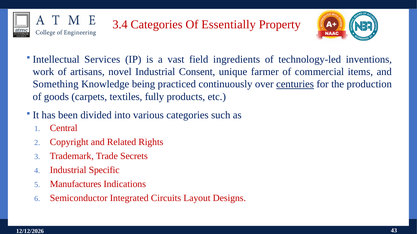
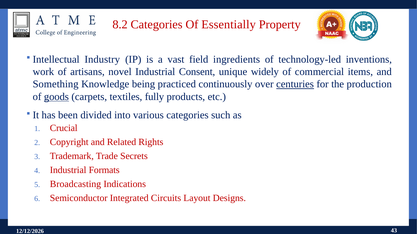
3.4: 3.4 -> 8.2
Services: Services -> Industry
farmer: farmer -> widely
goods underline: none -> present
Central: Central -> Crucial
Specific: Specific -> Formats
Manufactures: Manufactures -> Broadcasting
